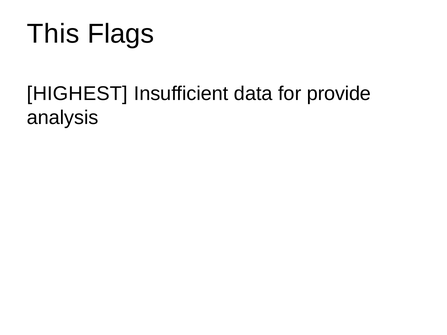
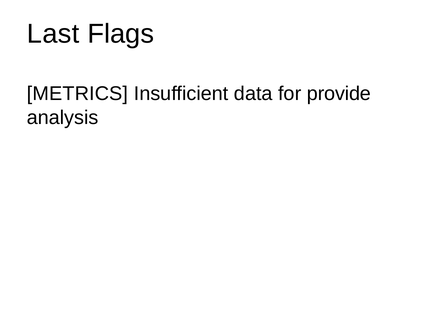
This: This -> Last
HIGHEST: HIGHEST -> METRICS
